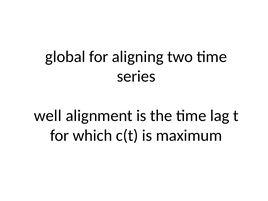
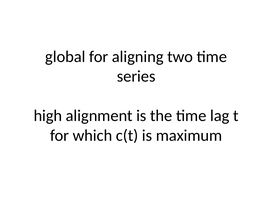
well: well -> high
